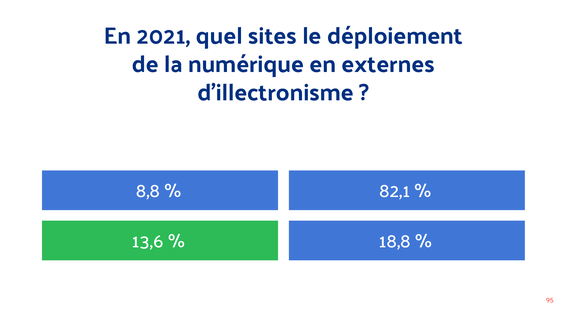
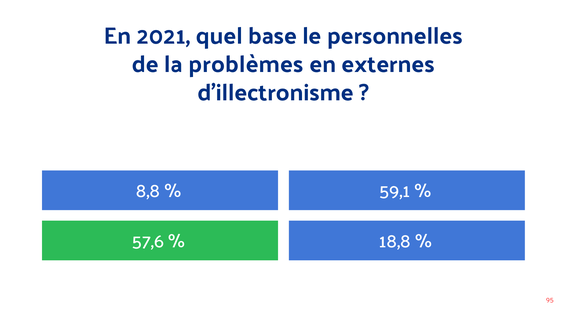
sites: sites -> base
déploiement: déploiement -> personnelles
numérique: numérique -> problèmes
82,1: 82,1 -> 59,1
13,6: 13,6 -> 57,6
